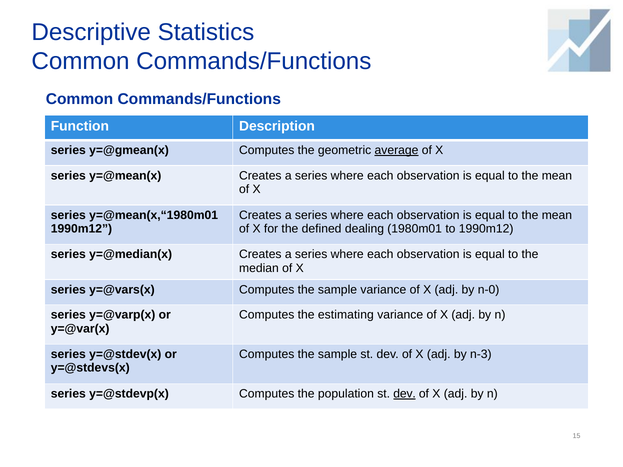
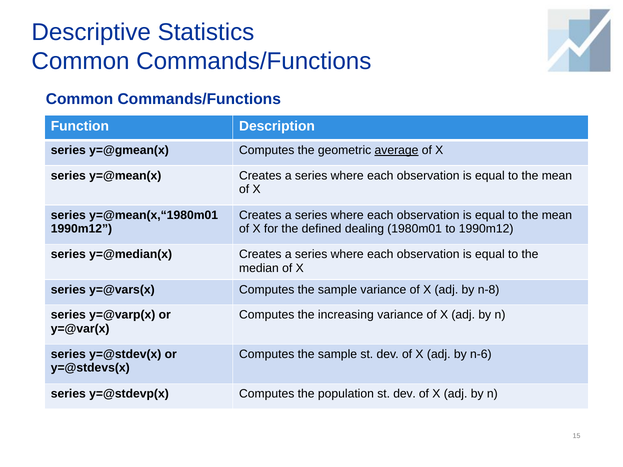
n-0: n-0 -> n-8
estimating: estimating -> increasing
n-3: n-3 -> n-6
dev at (405, 394) underline: present -> none
